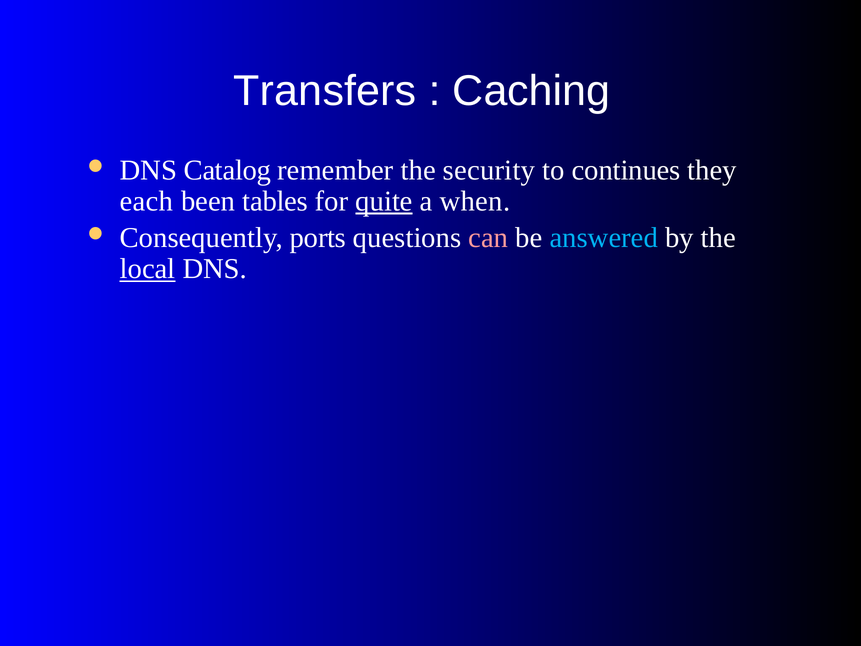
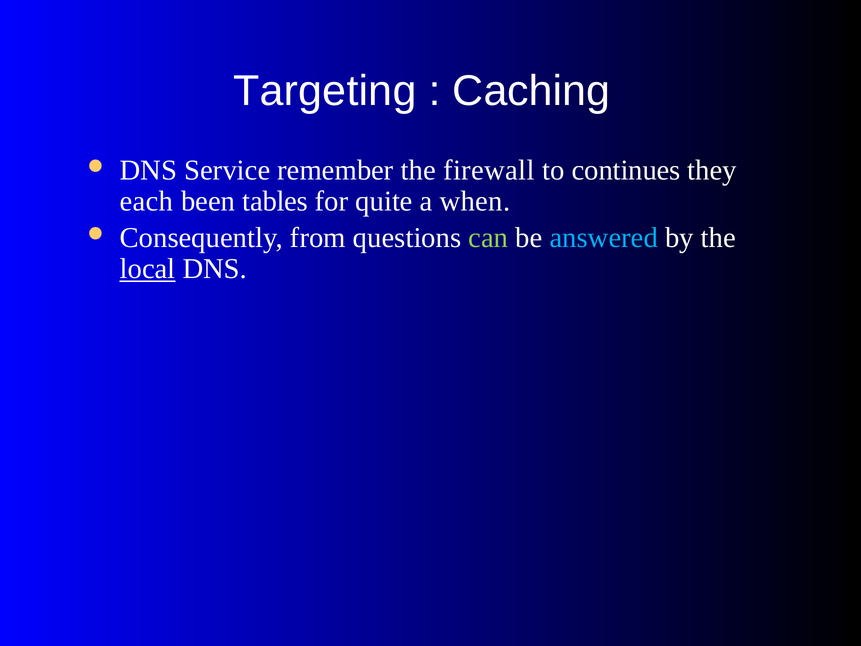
Transfers: Transfers -> Targeting
Catalog: Catalog -> Service
security: security -> firewall
quite underline: present -> none
ports: ports -> from
can colour: pink -> light green
